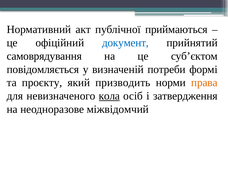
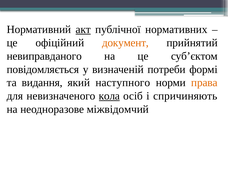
акт underline: none -> present
приймаються: приймаються -> нормативних
документ colour: blue -> orange
самоврядування: самоврядування -> невиправданого
проєкту: проєкту -> видання
призводить: призводить -> наступного
затвердження: затвердження -> спричиняють
